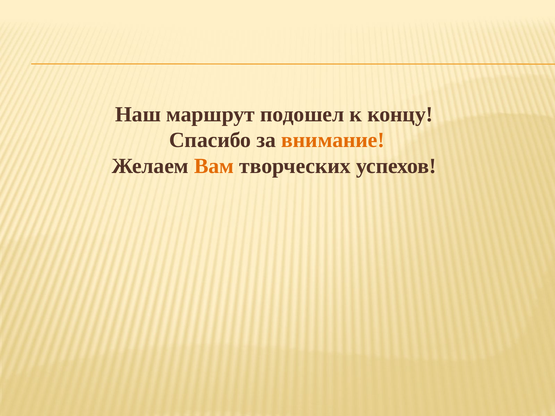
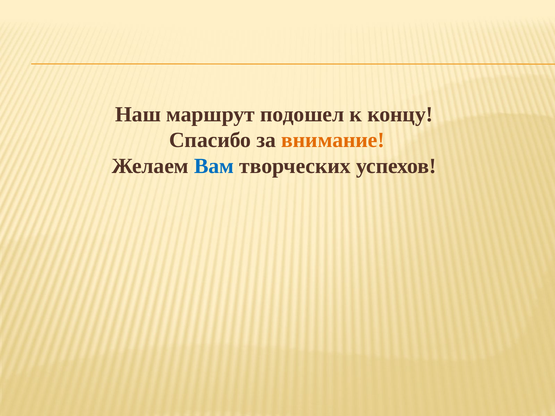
Вам colour: orange -> blue
